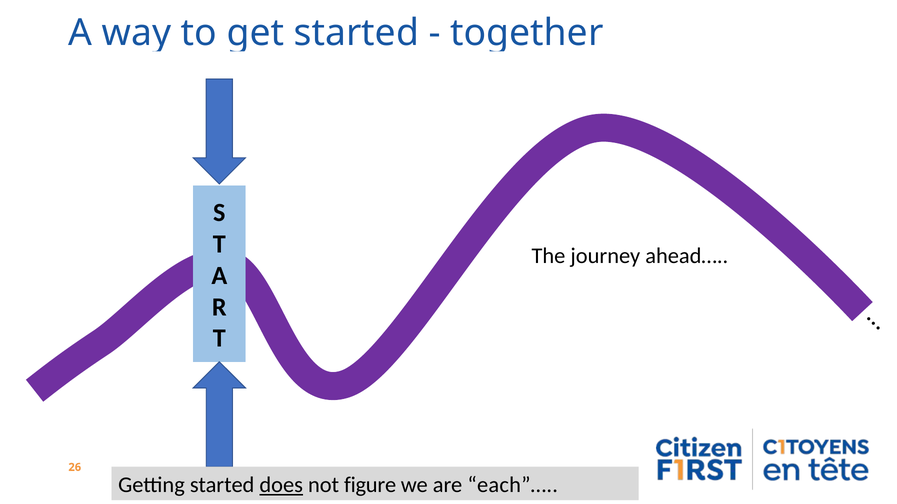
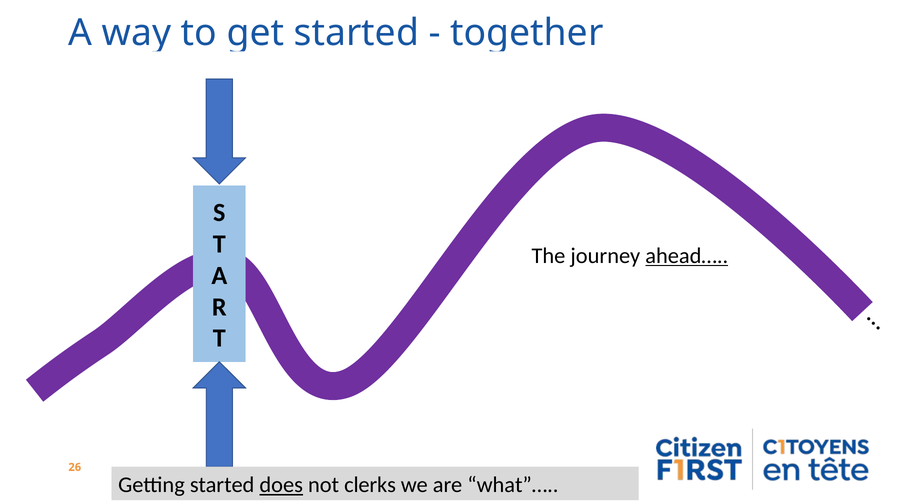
ahead… underline: none -> present
figure: figure -> clerks
each”…: each”… -> what”…
